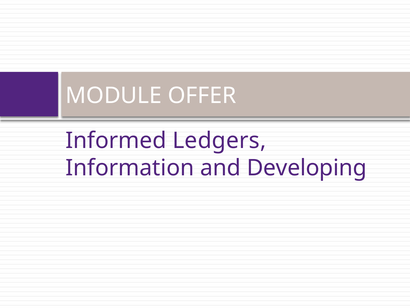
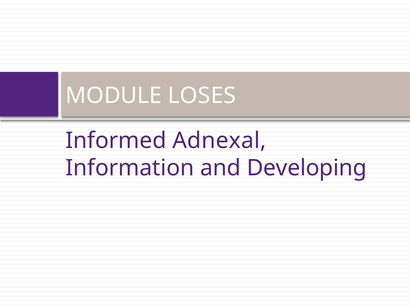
OFFER: OFFER -> LOSES
Ledgers: Ledgers -> Adnexal
